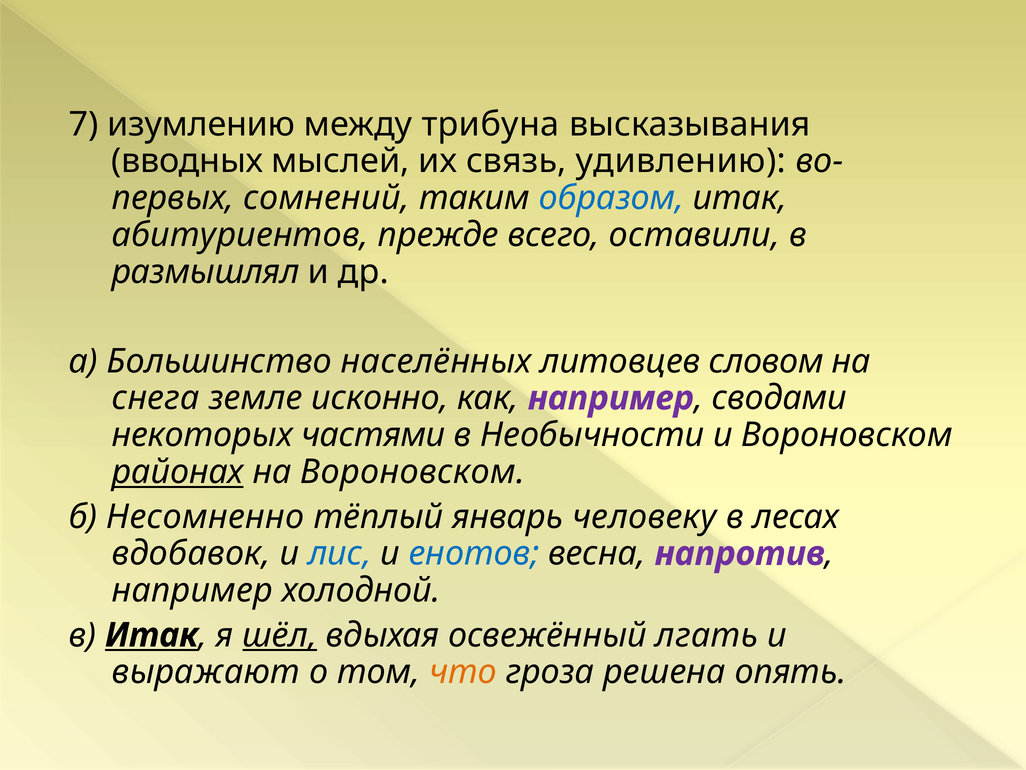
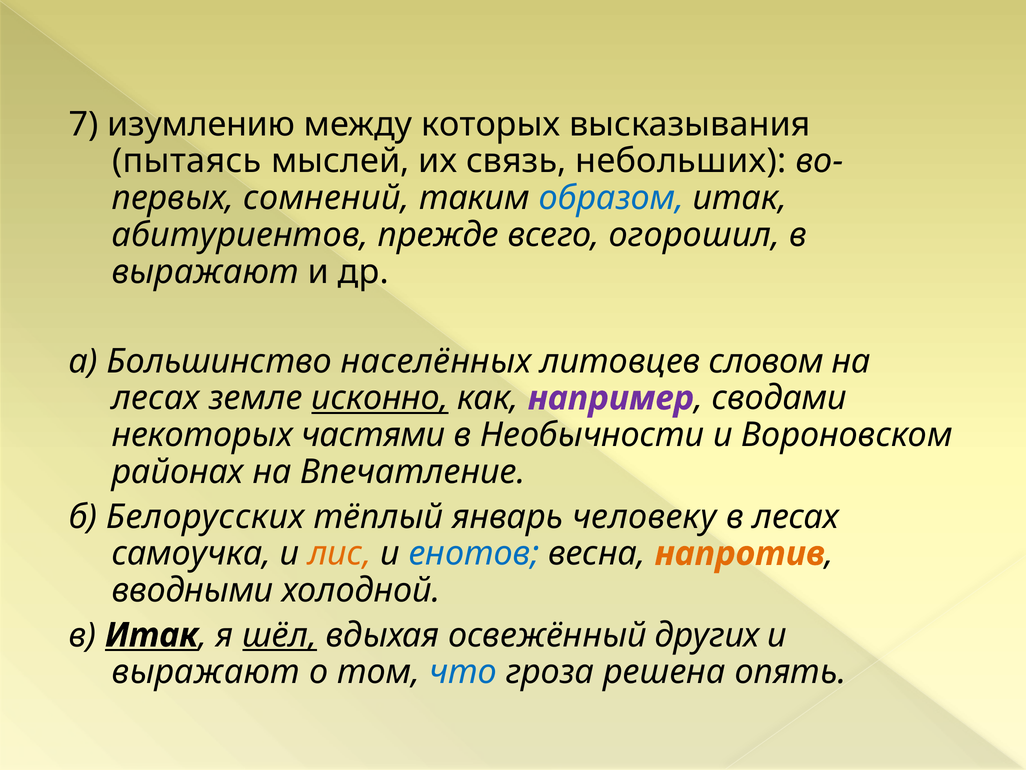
трибуна: трибуна -> которых
вводных: вводных -> пытаясь
удивлению: удивлению -> небольших
оставили: оставили -> огорошил
размышлял at (205, 272): размышлял -> выражают
снега at (156, 398): снега -> лесах
исконно underline: none -> present
районах underline: present -> none
на Вороновском: Вороновском -> Впечатление
Несомненно: Несомненно -> Белорусских
вдобавок: вдобавок -> самоучка
лис colour: blue -> orange
напротив colour: purple -> orange
например at (192, 590): например -> вводными
лгать: лгать -> других
что colour: orange -> blue
